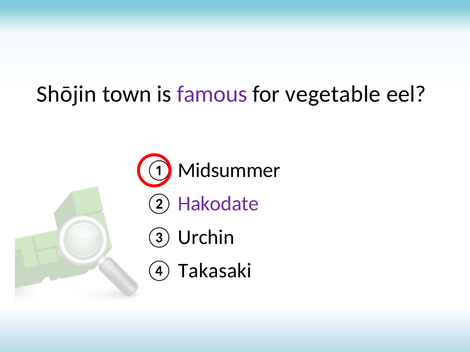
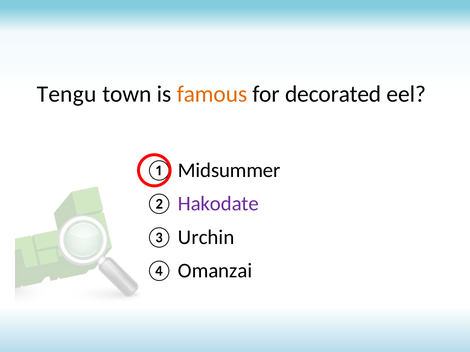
Shōjin: Shōjin -> Tengu
famous colour: purple -> orange
vegetable: vegetable -> decorated
Takasaki: Takasaki -> Omanzai
